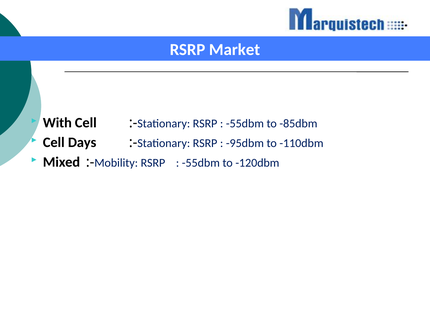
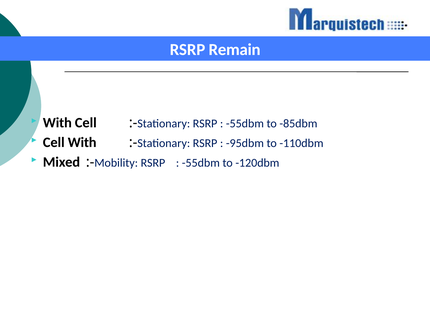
Market: Market -> Remain
Cell Days: Days -> With
